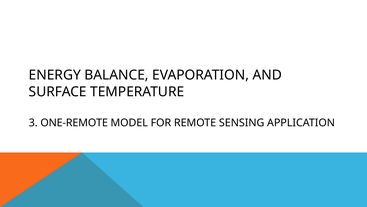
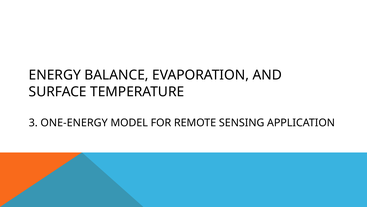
ONE-REMOTE: ONE-REMOTE -> ONE-ENERGY
